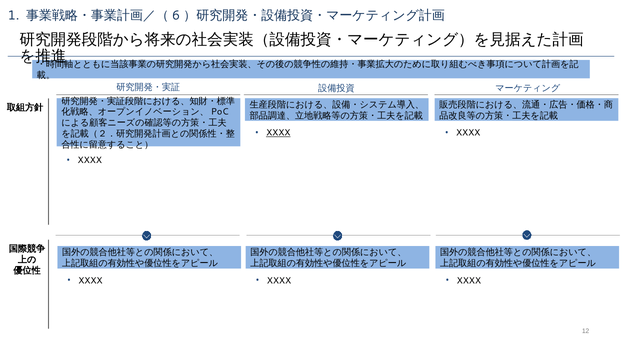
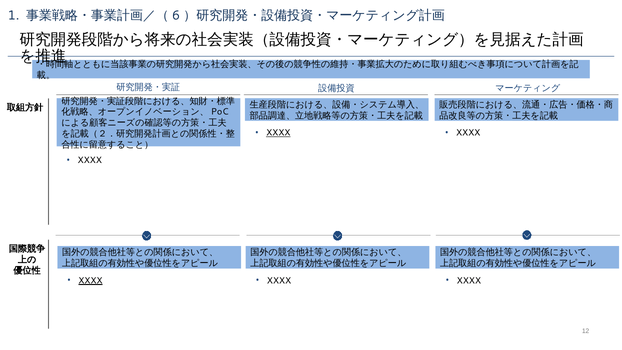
XXXX at (90, 281) underline: none -> present
